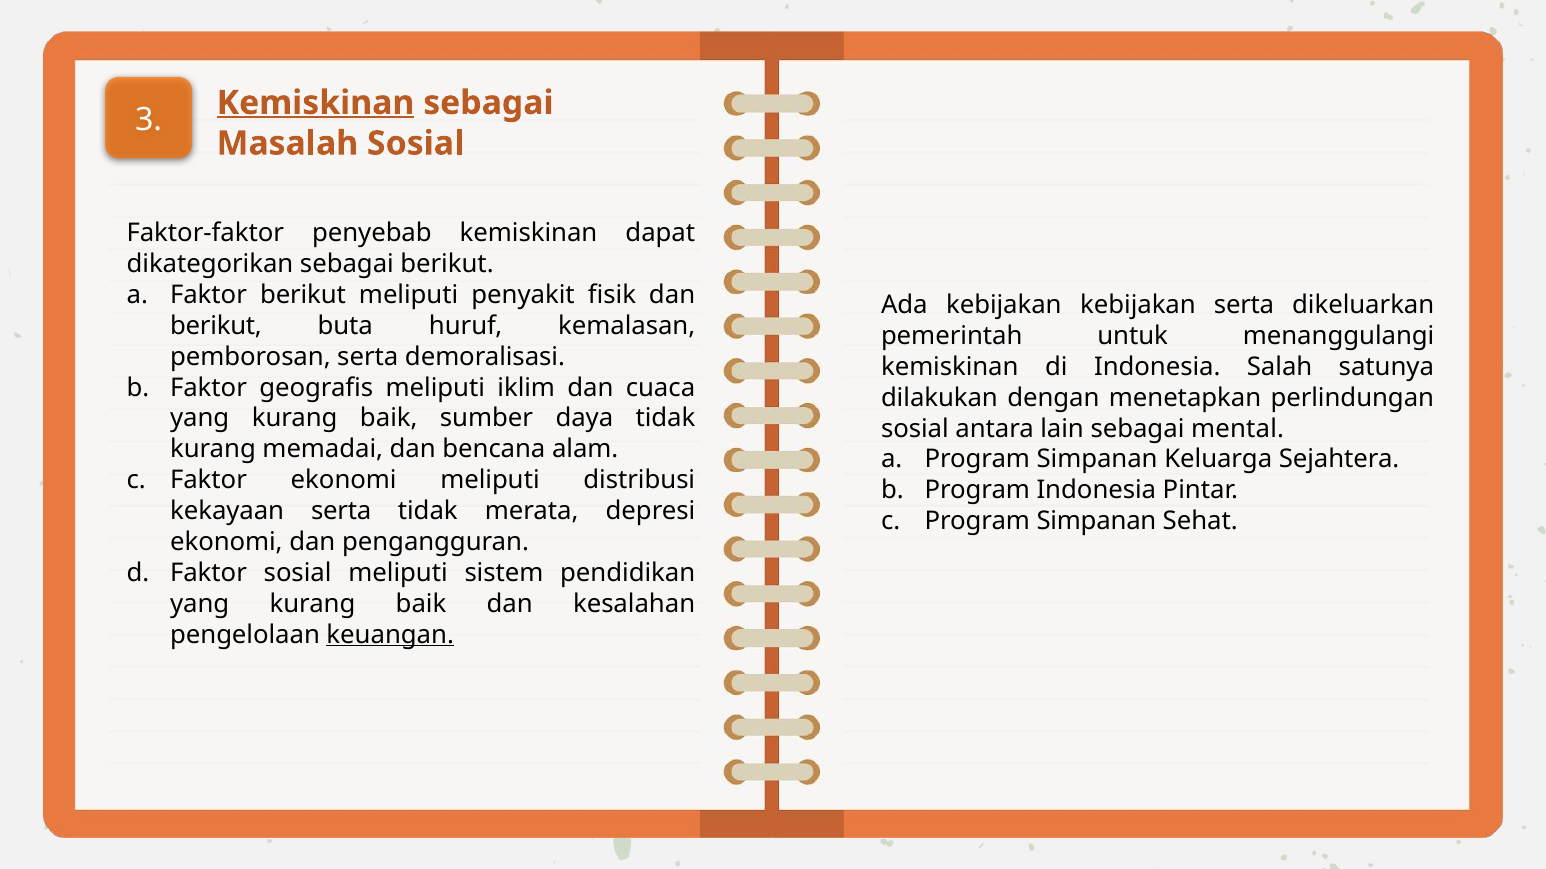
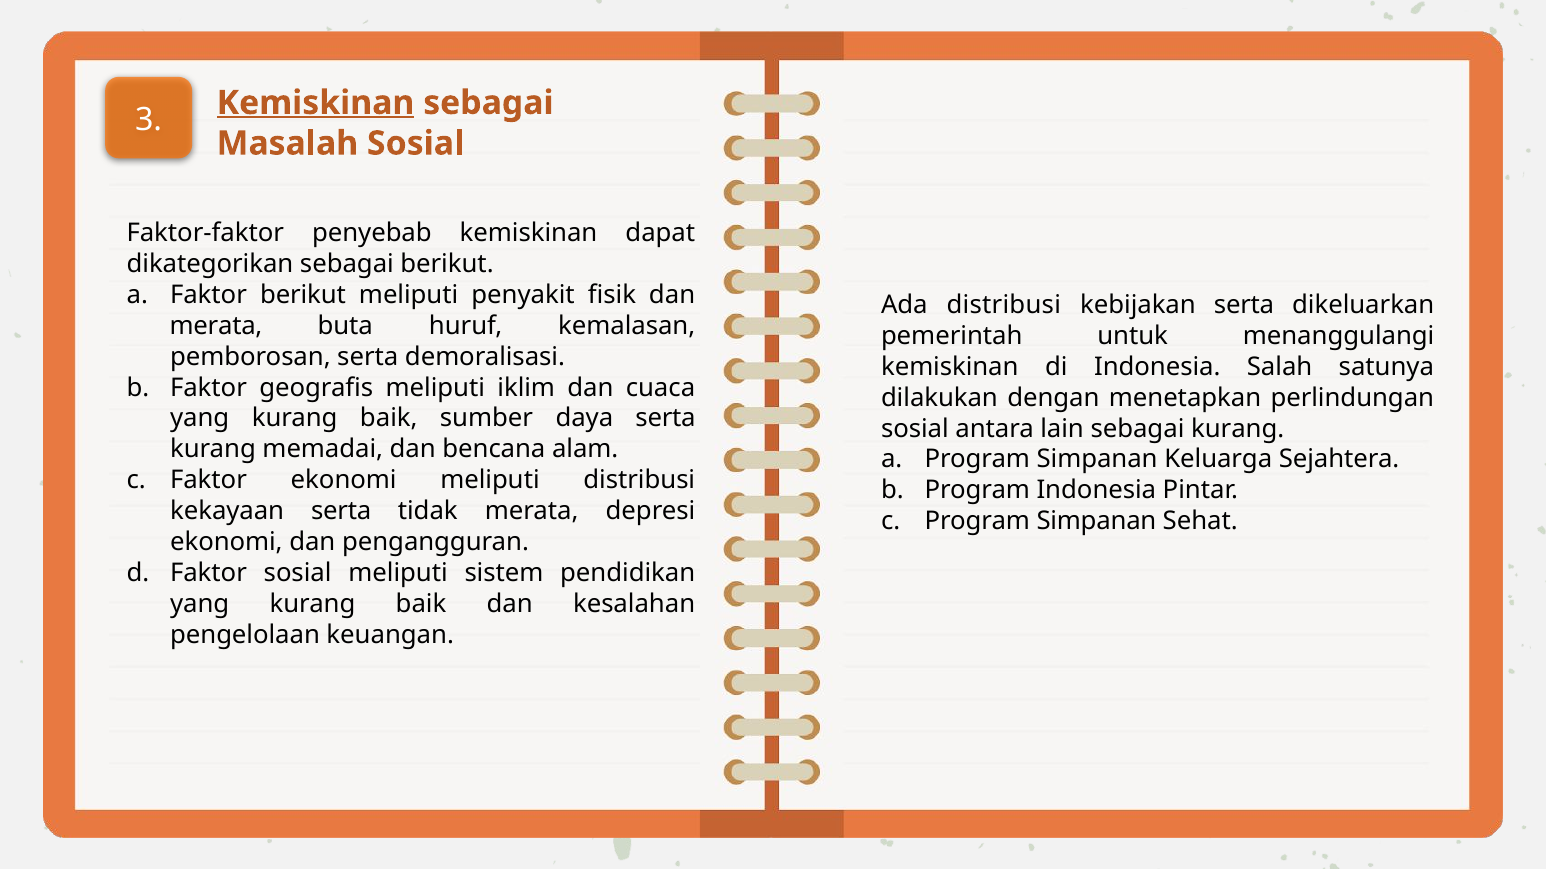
Ada kebijakan: kebijakan -> distribusi
berikut at (216, 326): berikut -> merata
daya tidak: tidak -> serta
sebagai mental: mental -> kurang
keuangan underline: present -> none
